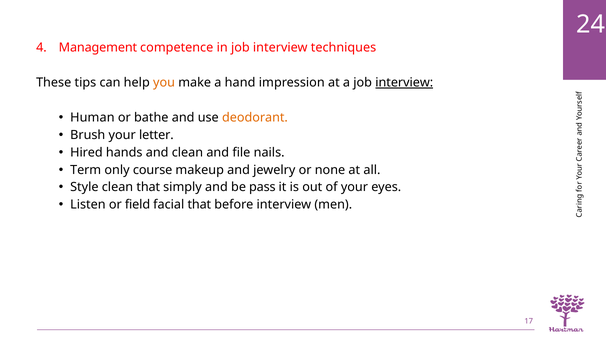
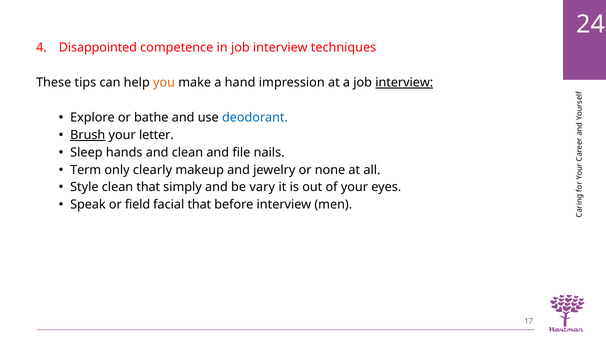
Management: Management -> Disappointed
Human: Human -> Explore
deodorant colour: orange -> blue
Brush underline: none -> present
Hired: Hired -> Sleep
course: course -> clearly
pass: pass -> vary
Listen: Listen -> Speak
